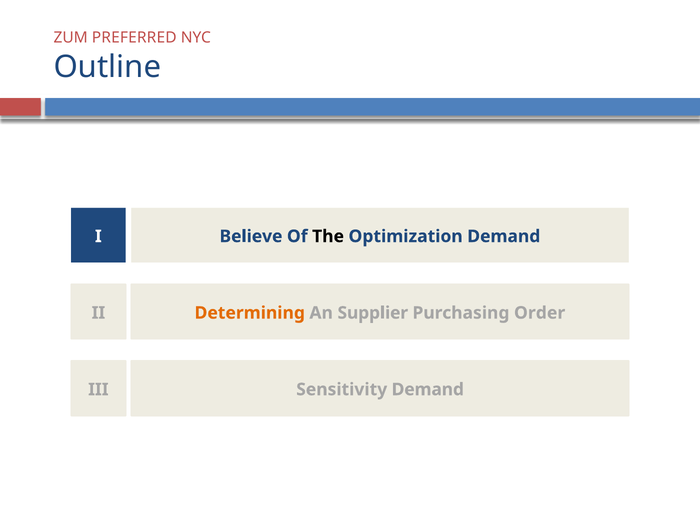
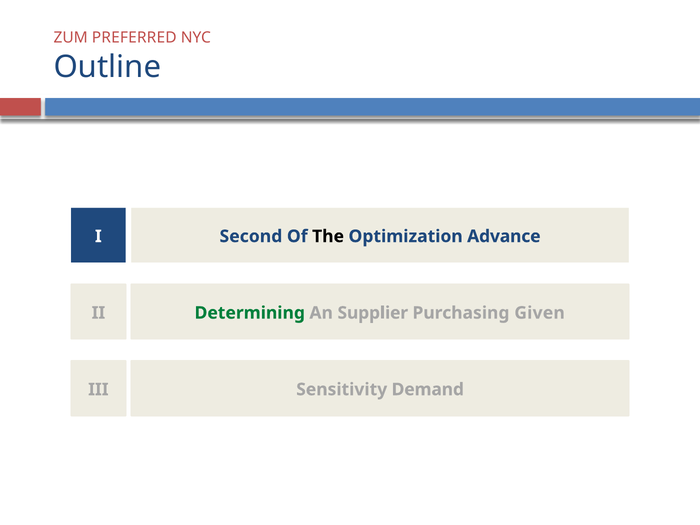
Believe: Believe -> Second
Optimization Demand: Demand -> Advance
Determining colour: orange -> green
Order: Order -> Given
